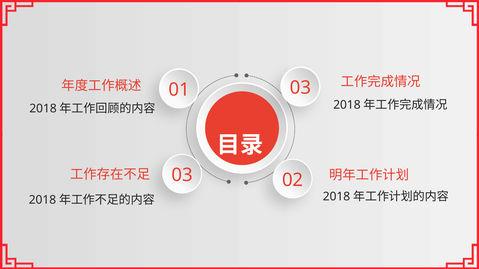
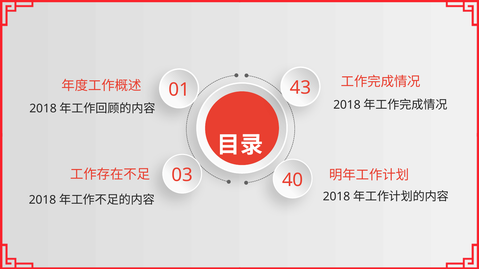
01 03: 03 -> 43
02: 02 -> 40
